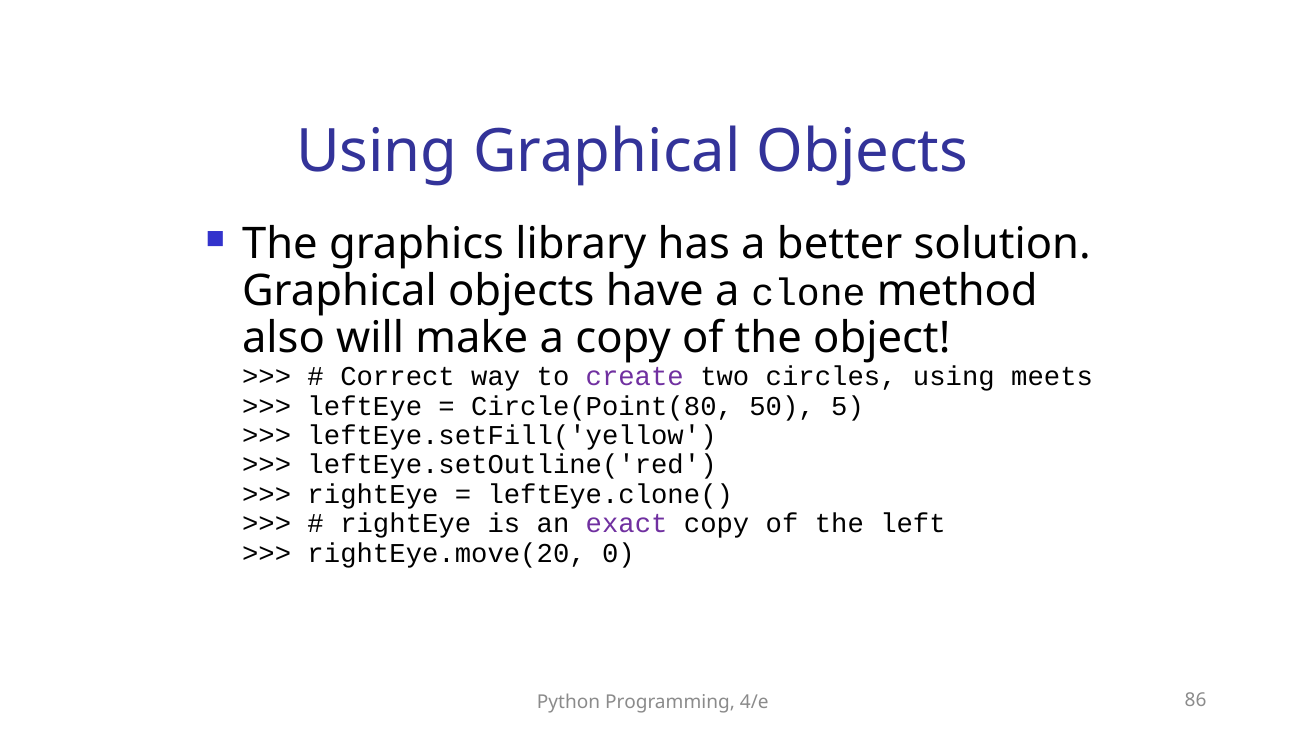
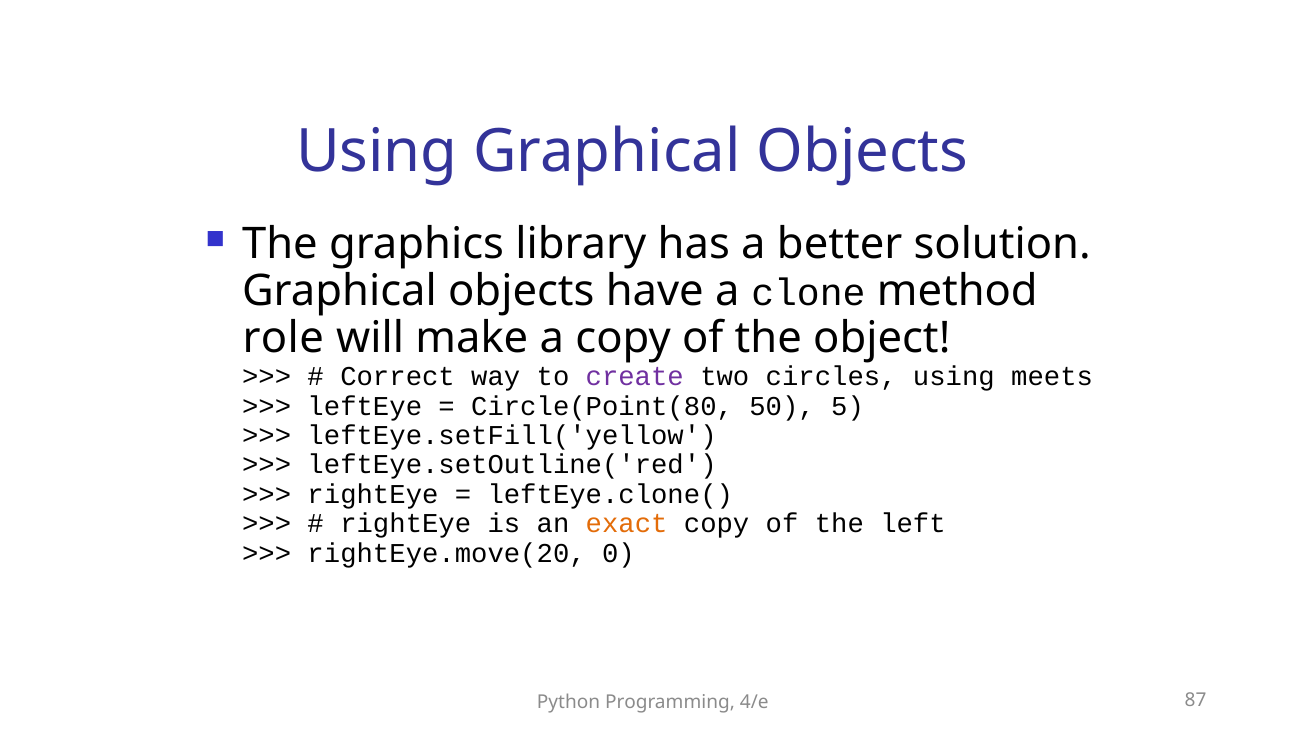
also: also -> role
exact colour: purple -> orange
86: 86 -> 87
